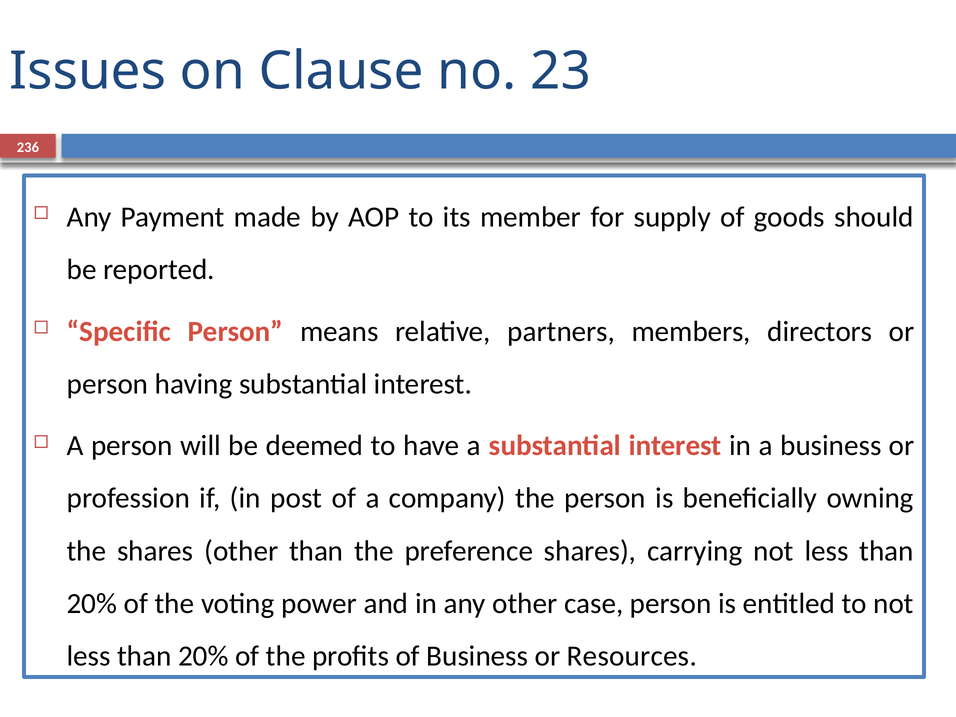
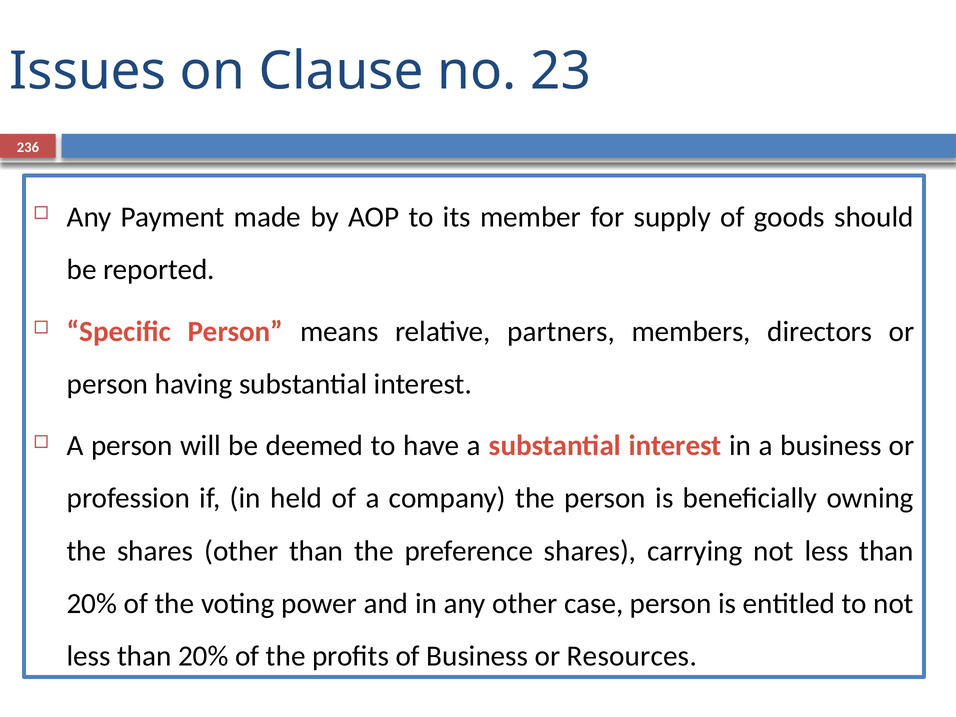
post: post -> held
